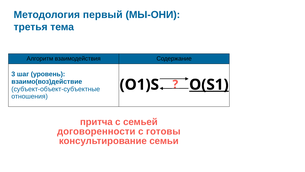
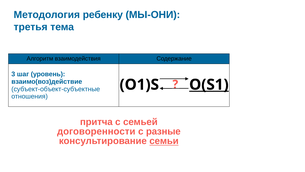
первый: первый -> ребенку
готовы: готовы -> разные
семьи underline: none -> present
